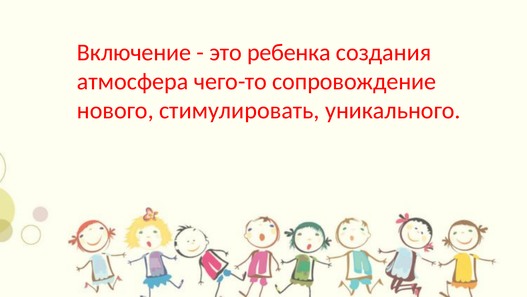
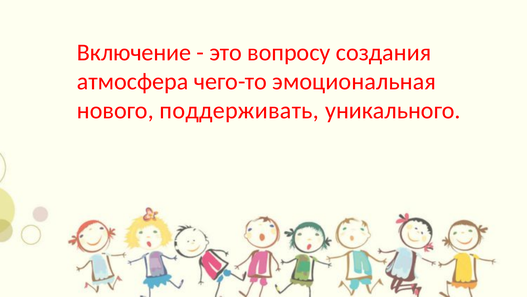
ребенка: ребенка -> вопросу
сопровождение: сопровождение -> эмоциональная
стимулировать: стимулировать -> поддерживать
